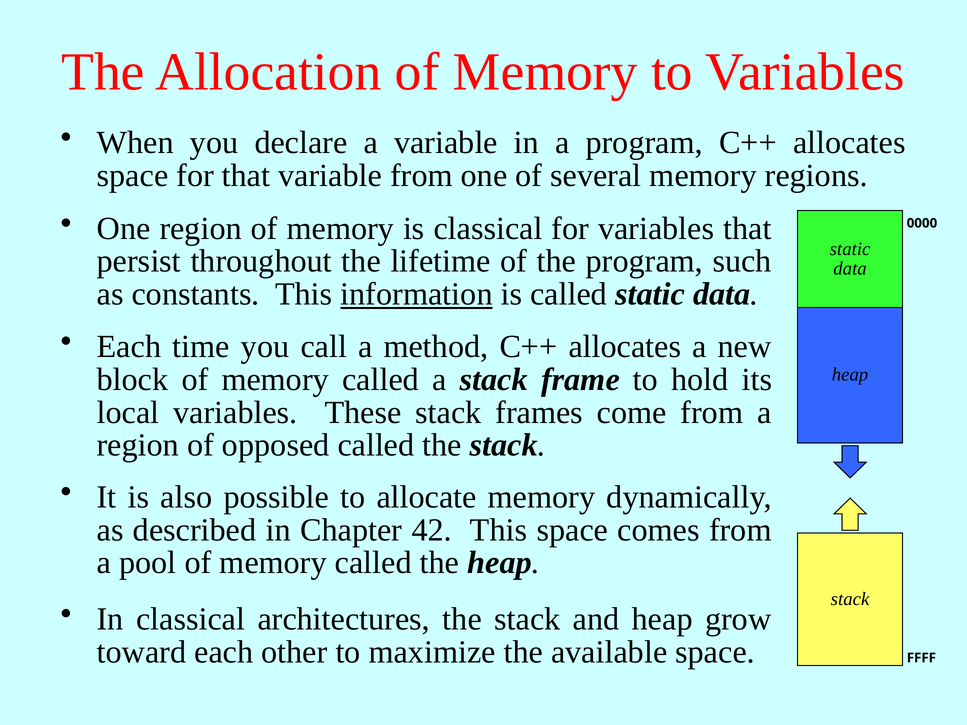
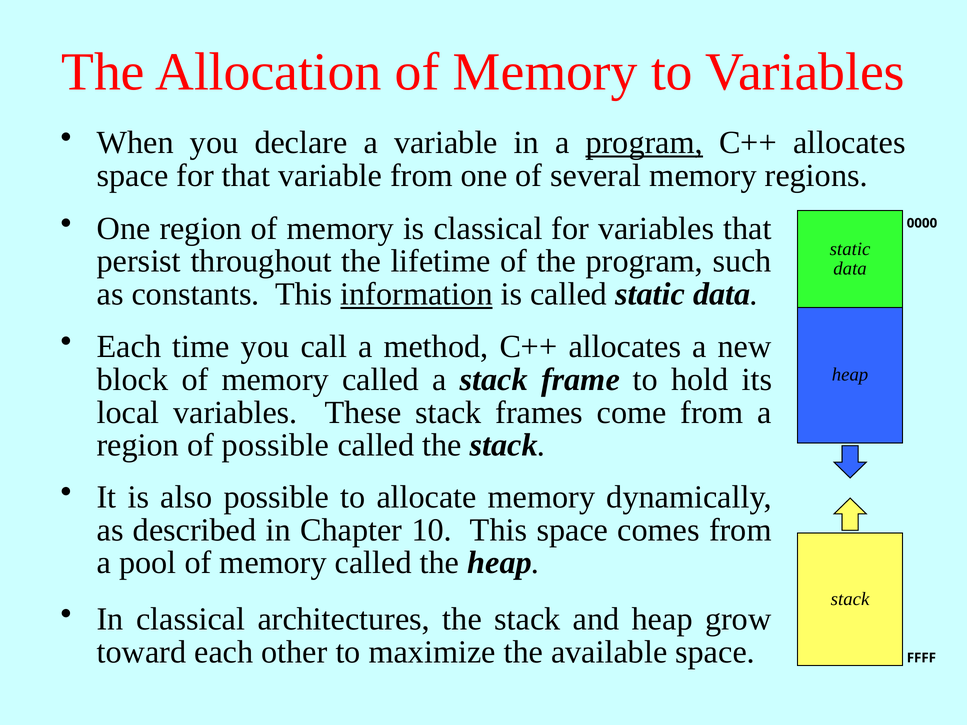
program at (644, 143) underline: none -> present
of opposed: opposed -> possible
42: 42 -> 10
